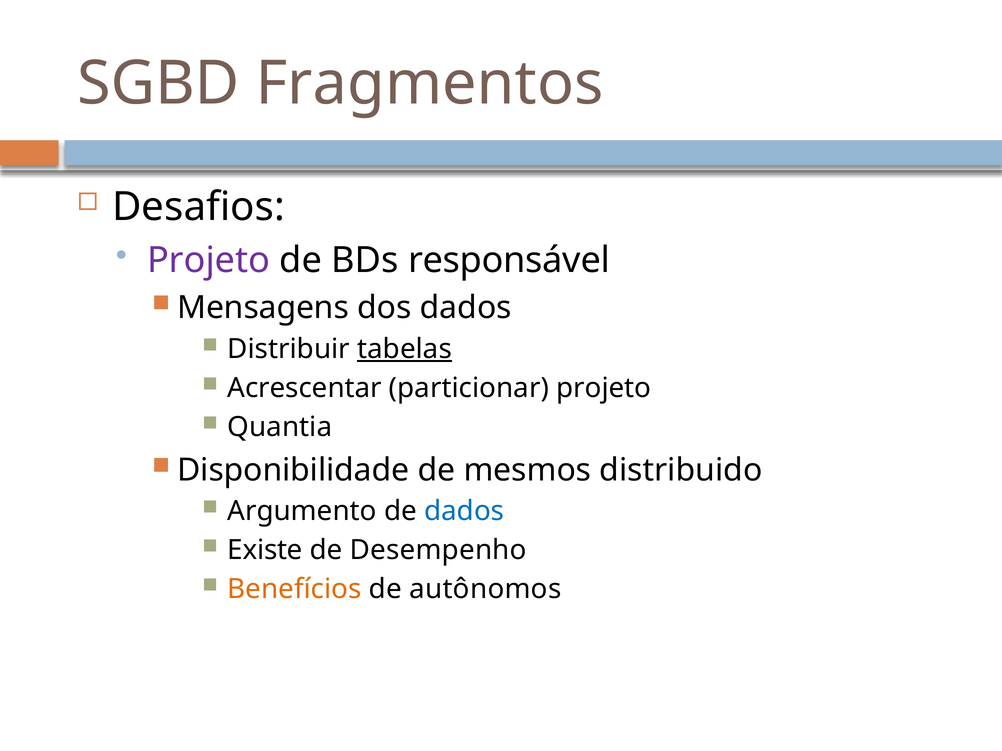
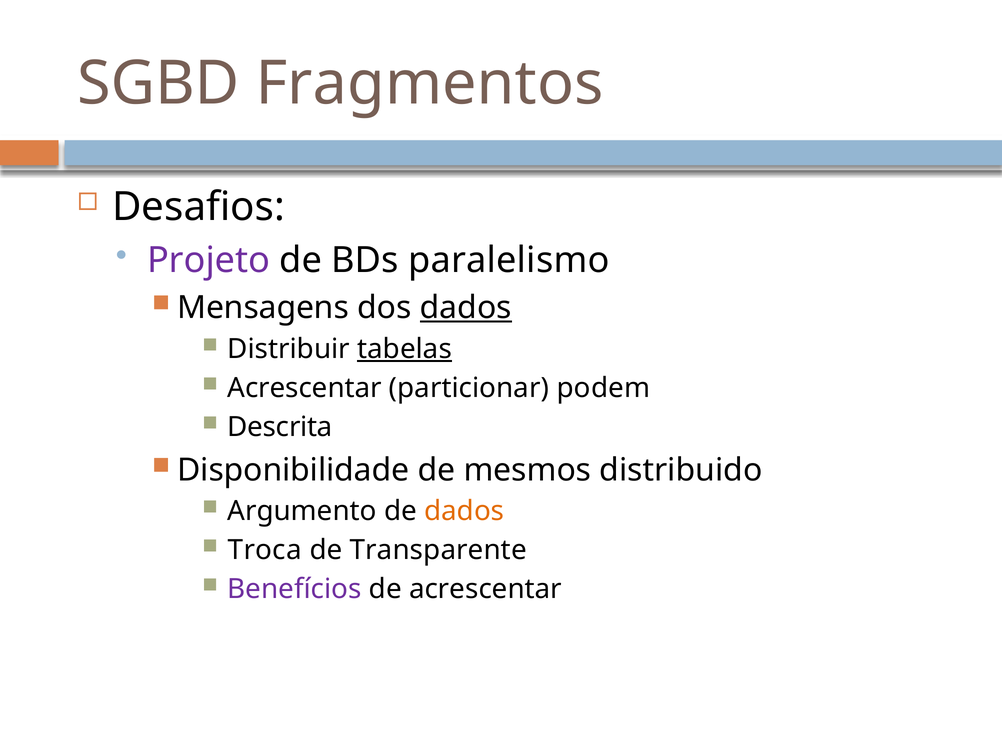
responsável: responsável -> paralelismo
dados at (466, 308) underline: none -> present
particionar projeto: projeto -> podem
Quantia: Quantia -> Descrita
dados at (464, 512) colour: blue -> orange
Existe: Existe -> Troca
Desempenho: Desempenho -> Transparente
Benefícios colour: orange -> purple
de autônomos: autônomos -> acrescentar
